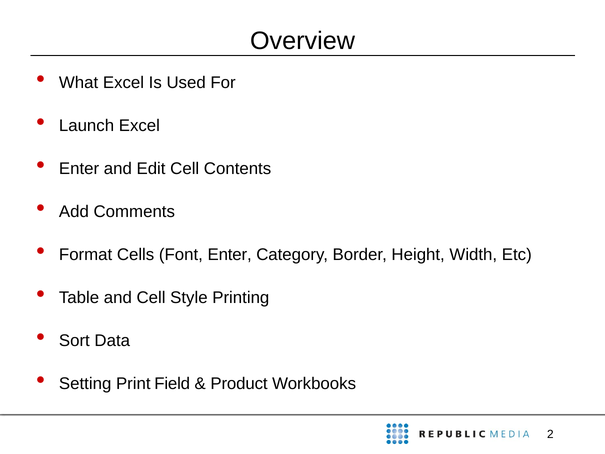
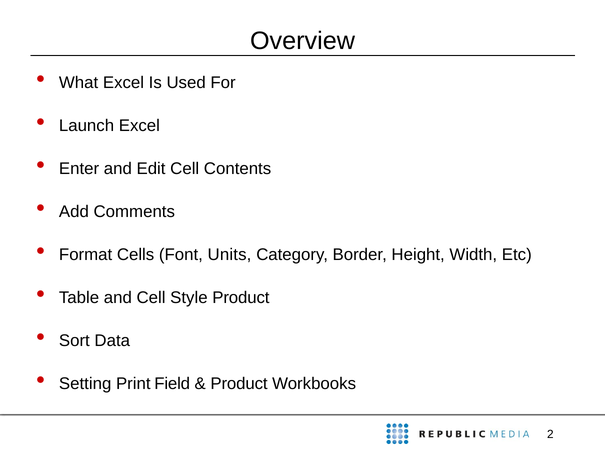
Font Enter: Enter -> Units
Style Printing: Printing -> Product
